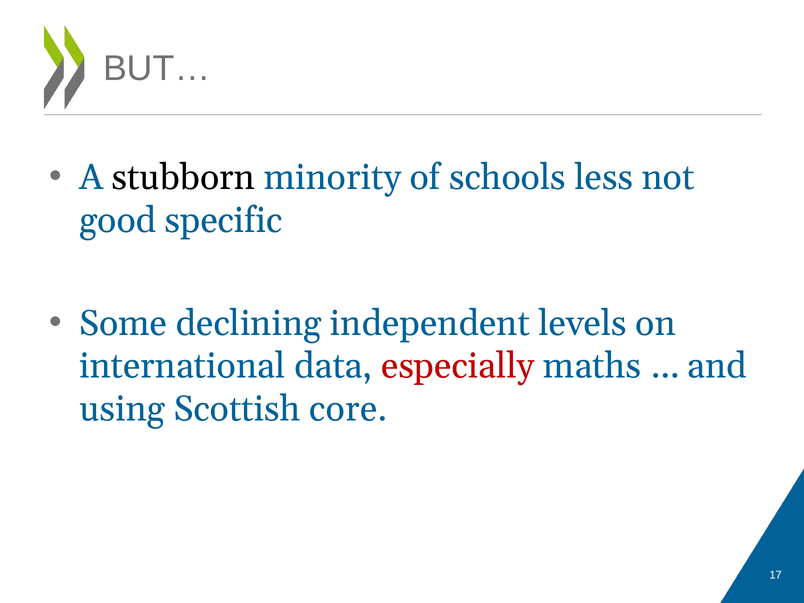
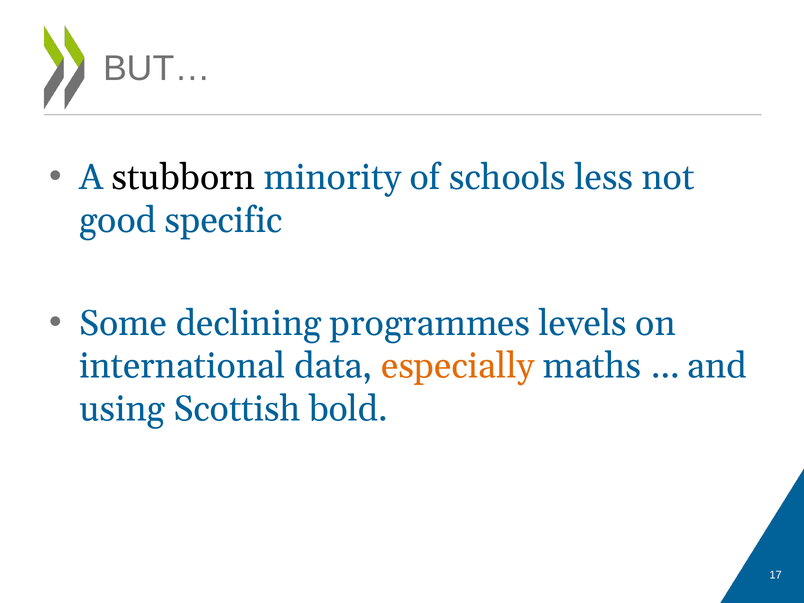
independent: independent -> programmes
especially colour: red -> orange
core: core -> bold
